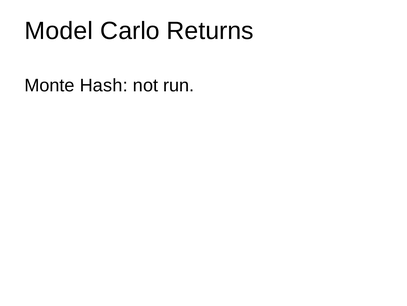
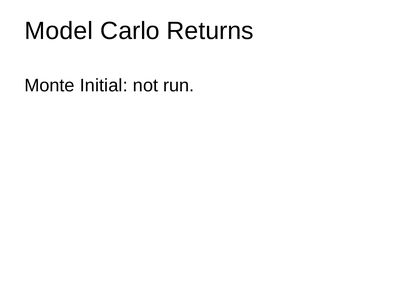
Hash: Hash -> Initial
